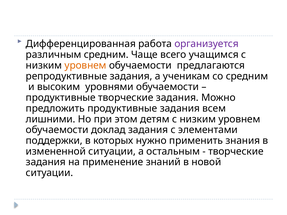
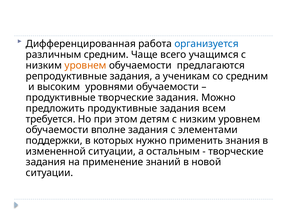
организуется colour: purple -> blue
лишними: лишними -> требуется
доклад: доклад -> вполне
